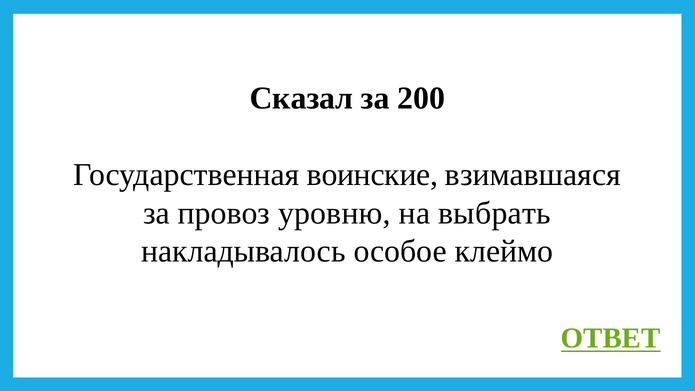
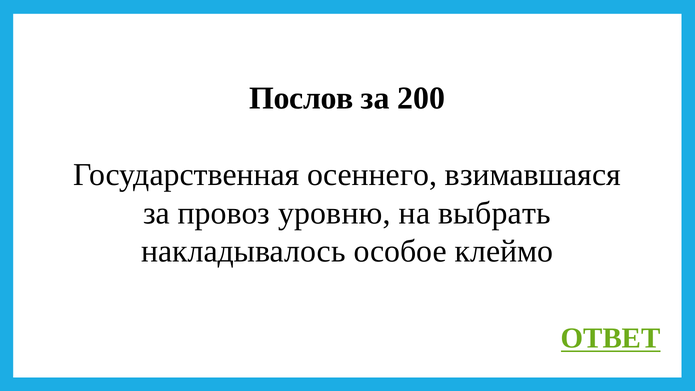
Сказал: Сказал -> Послов
воинские: воинские -> осеннего
